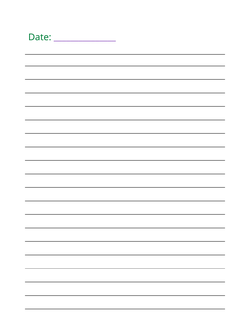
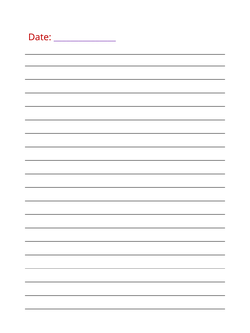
Date colour: green -> red
